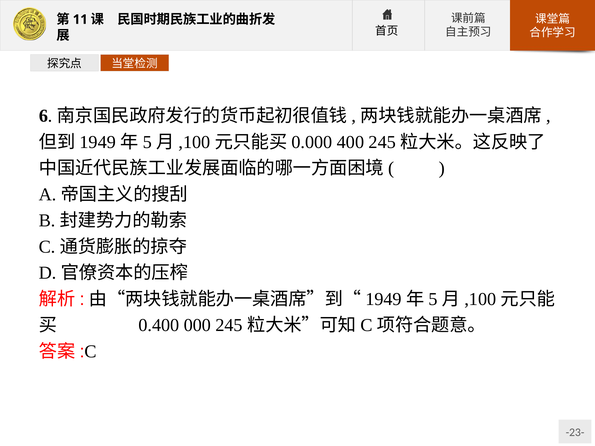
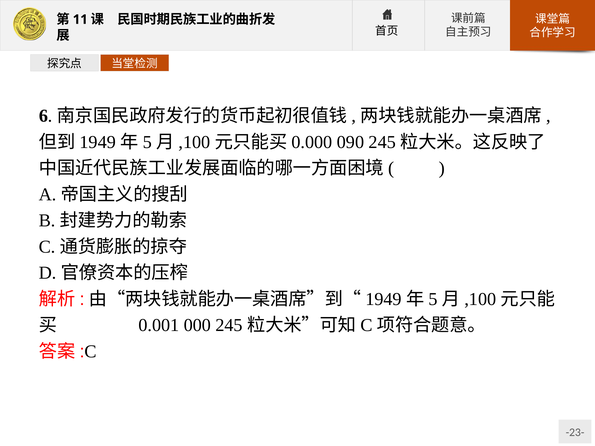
400: 400 -> 090
0.400: 0.400 -> 0.001
